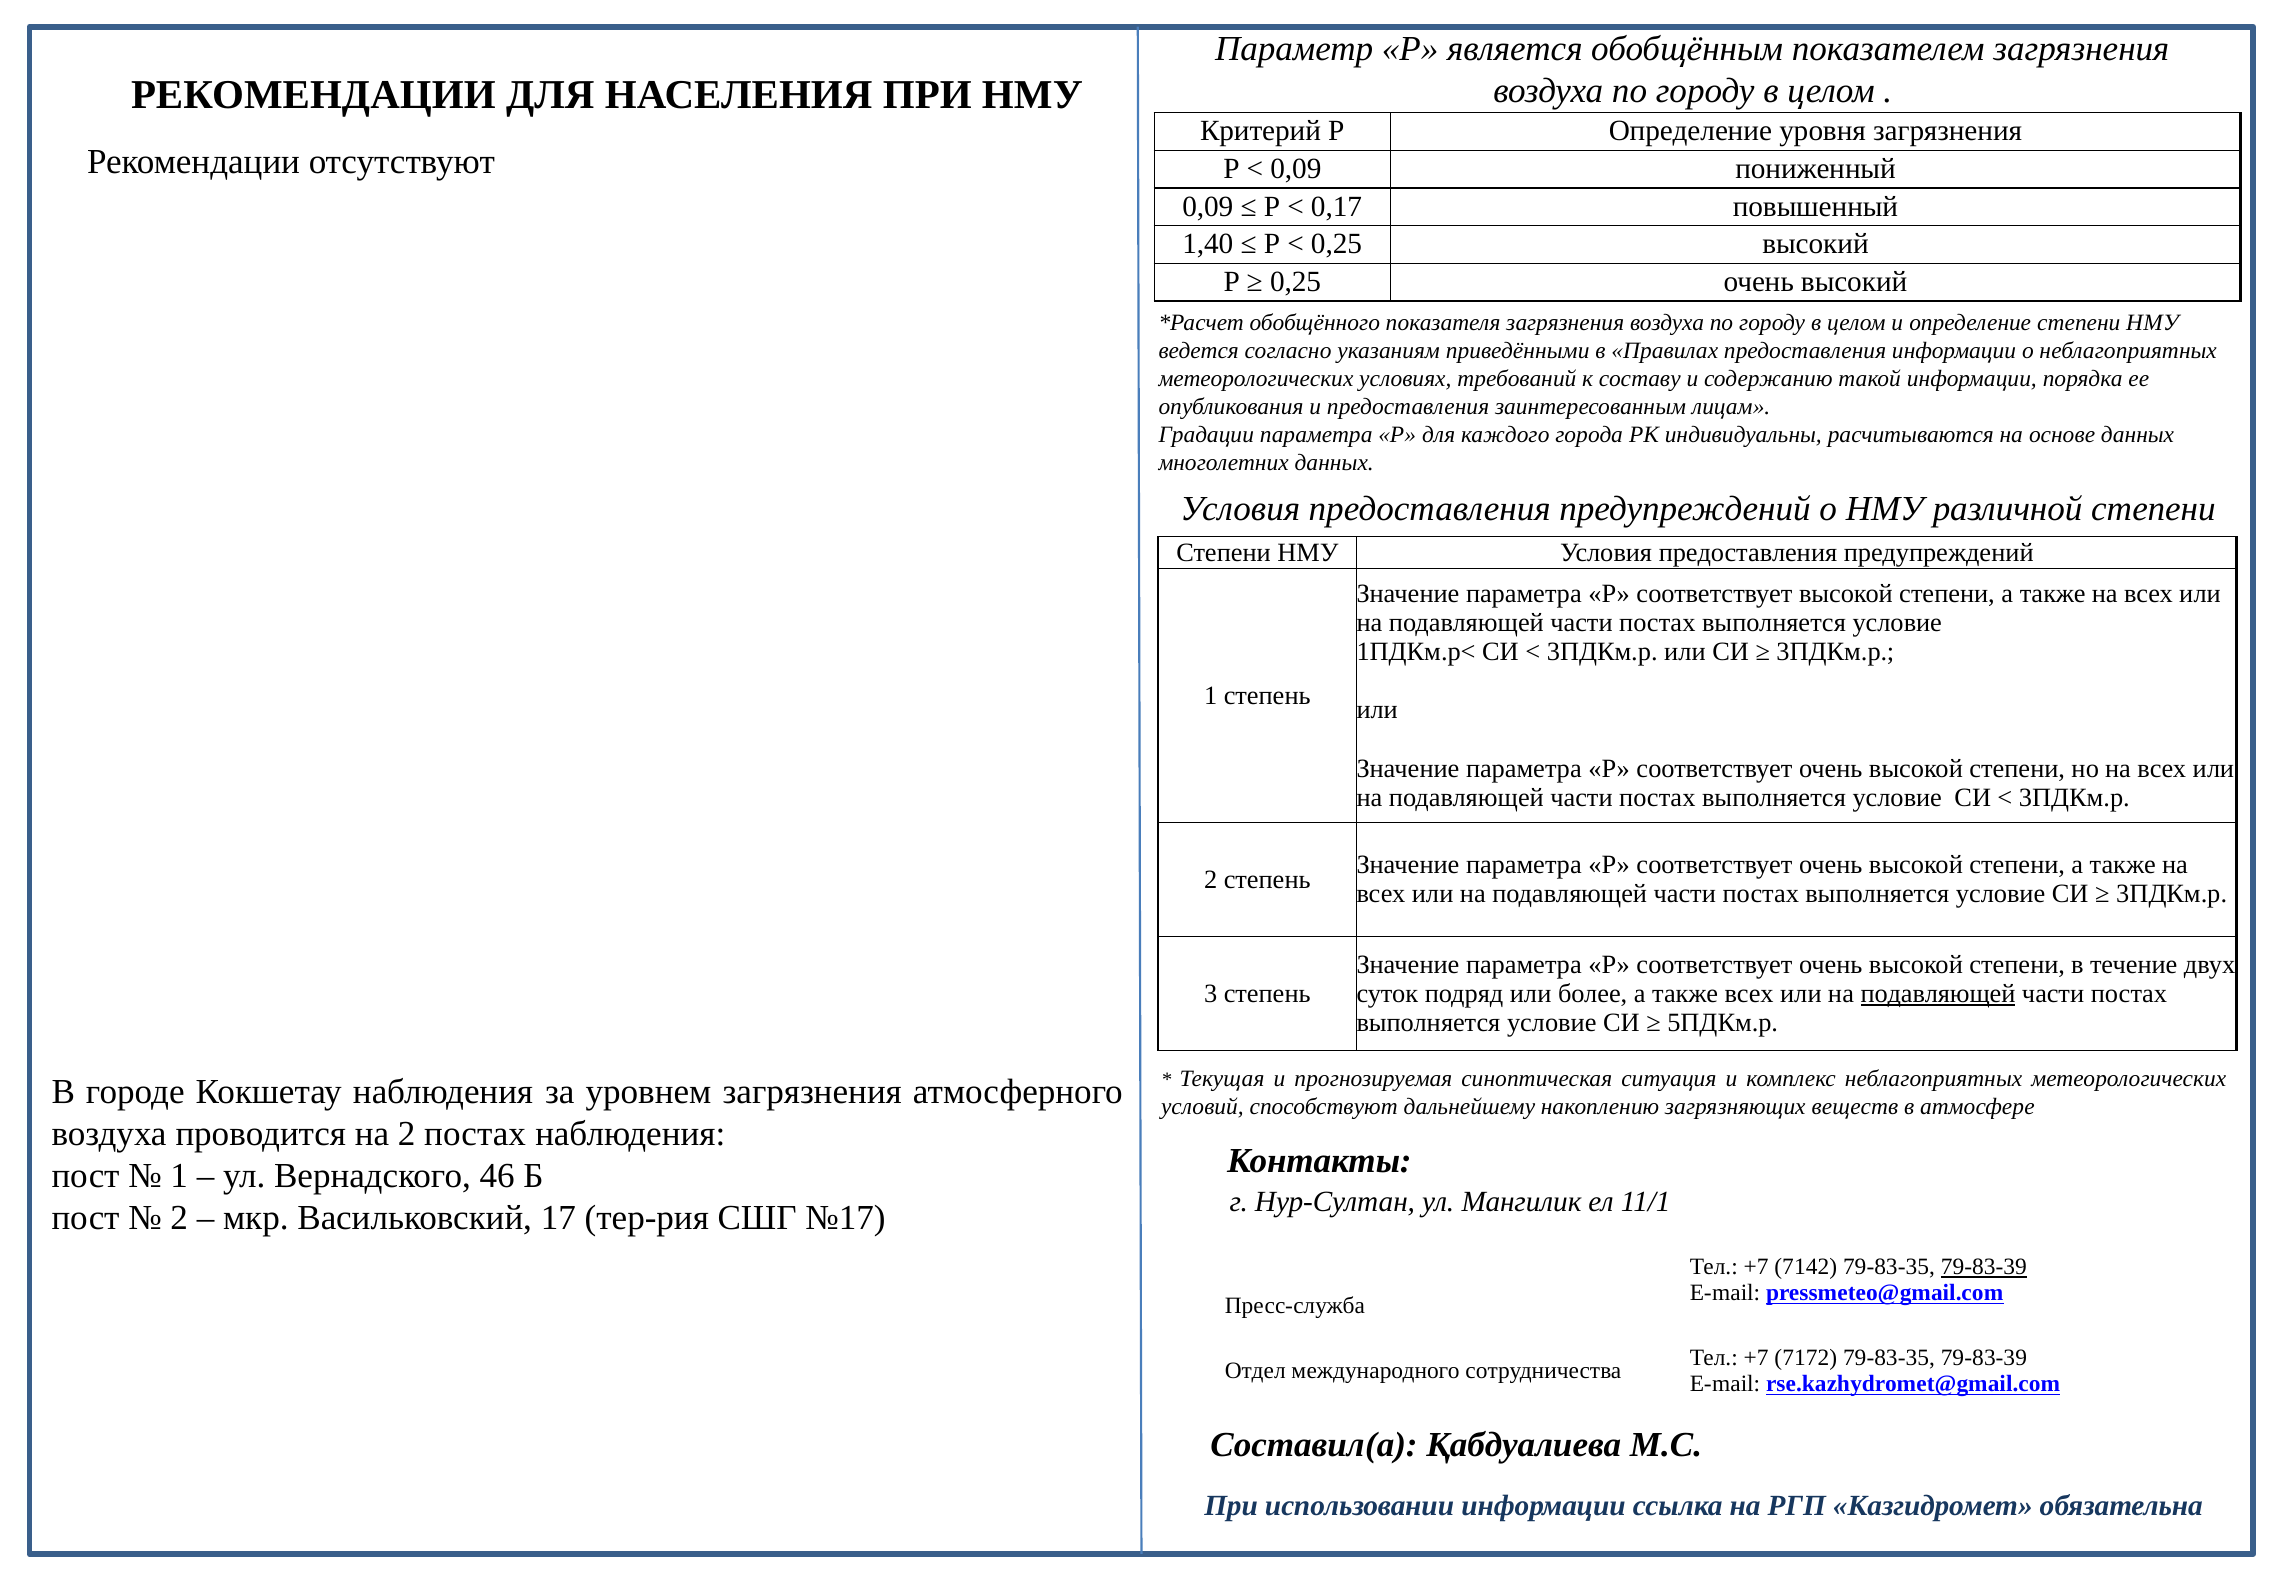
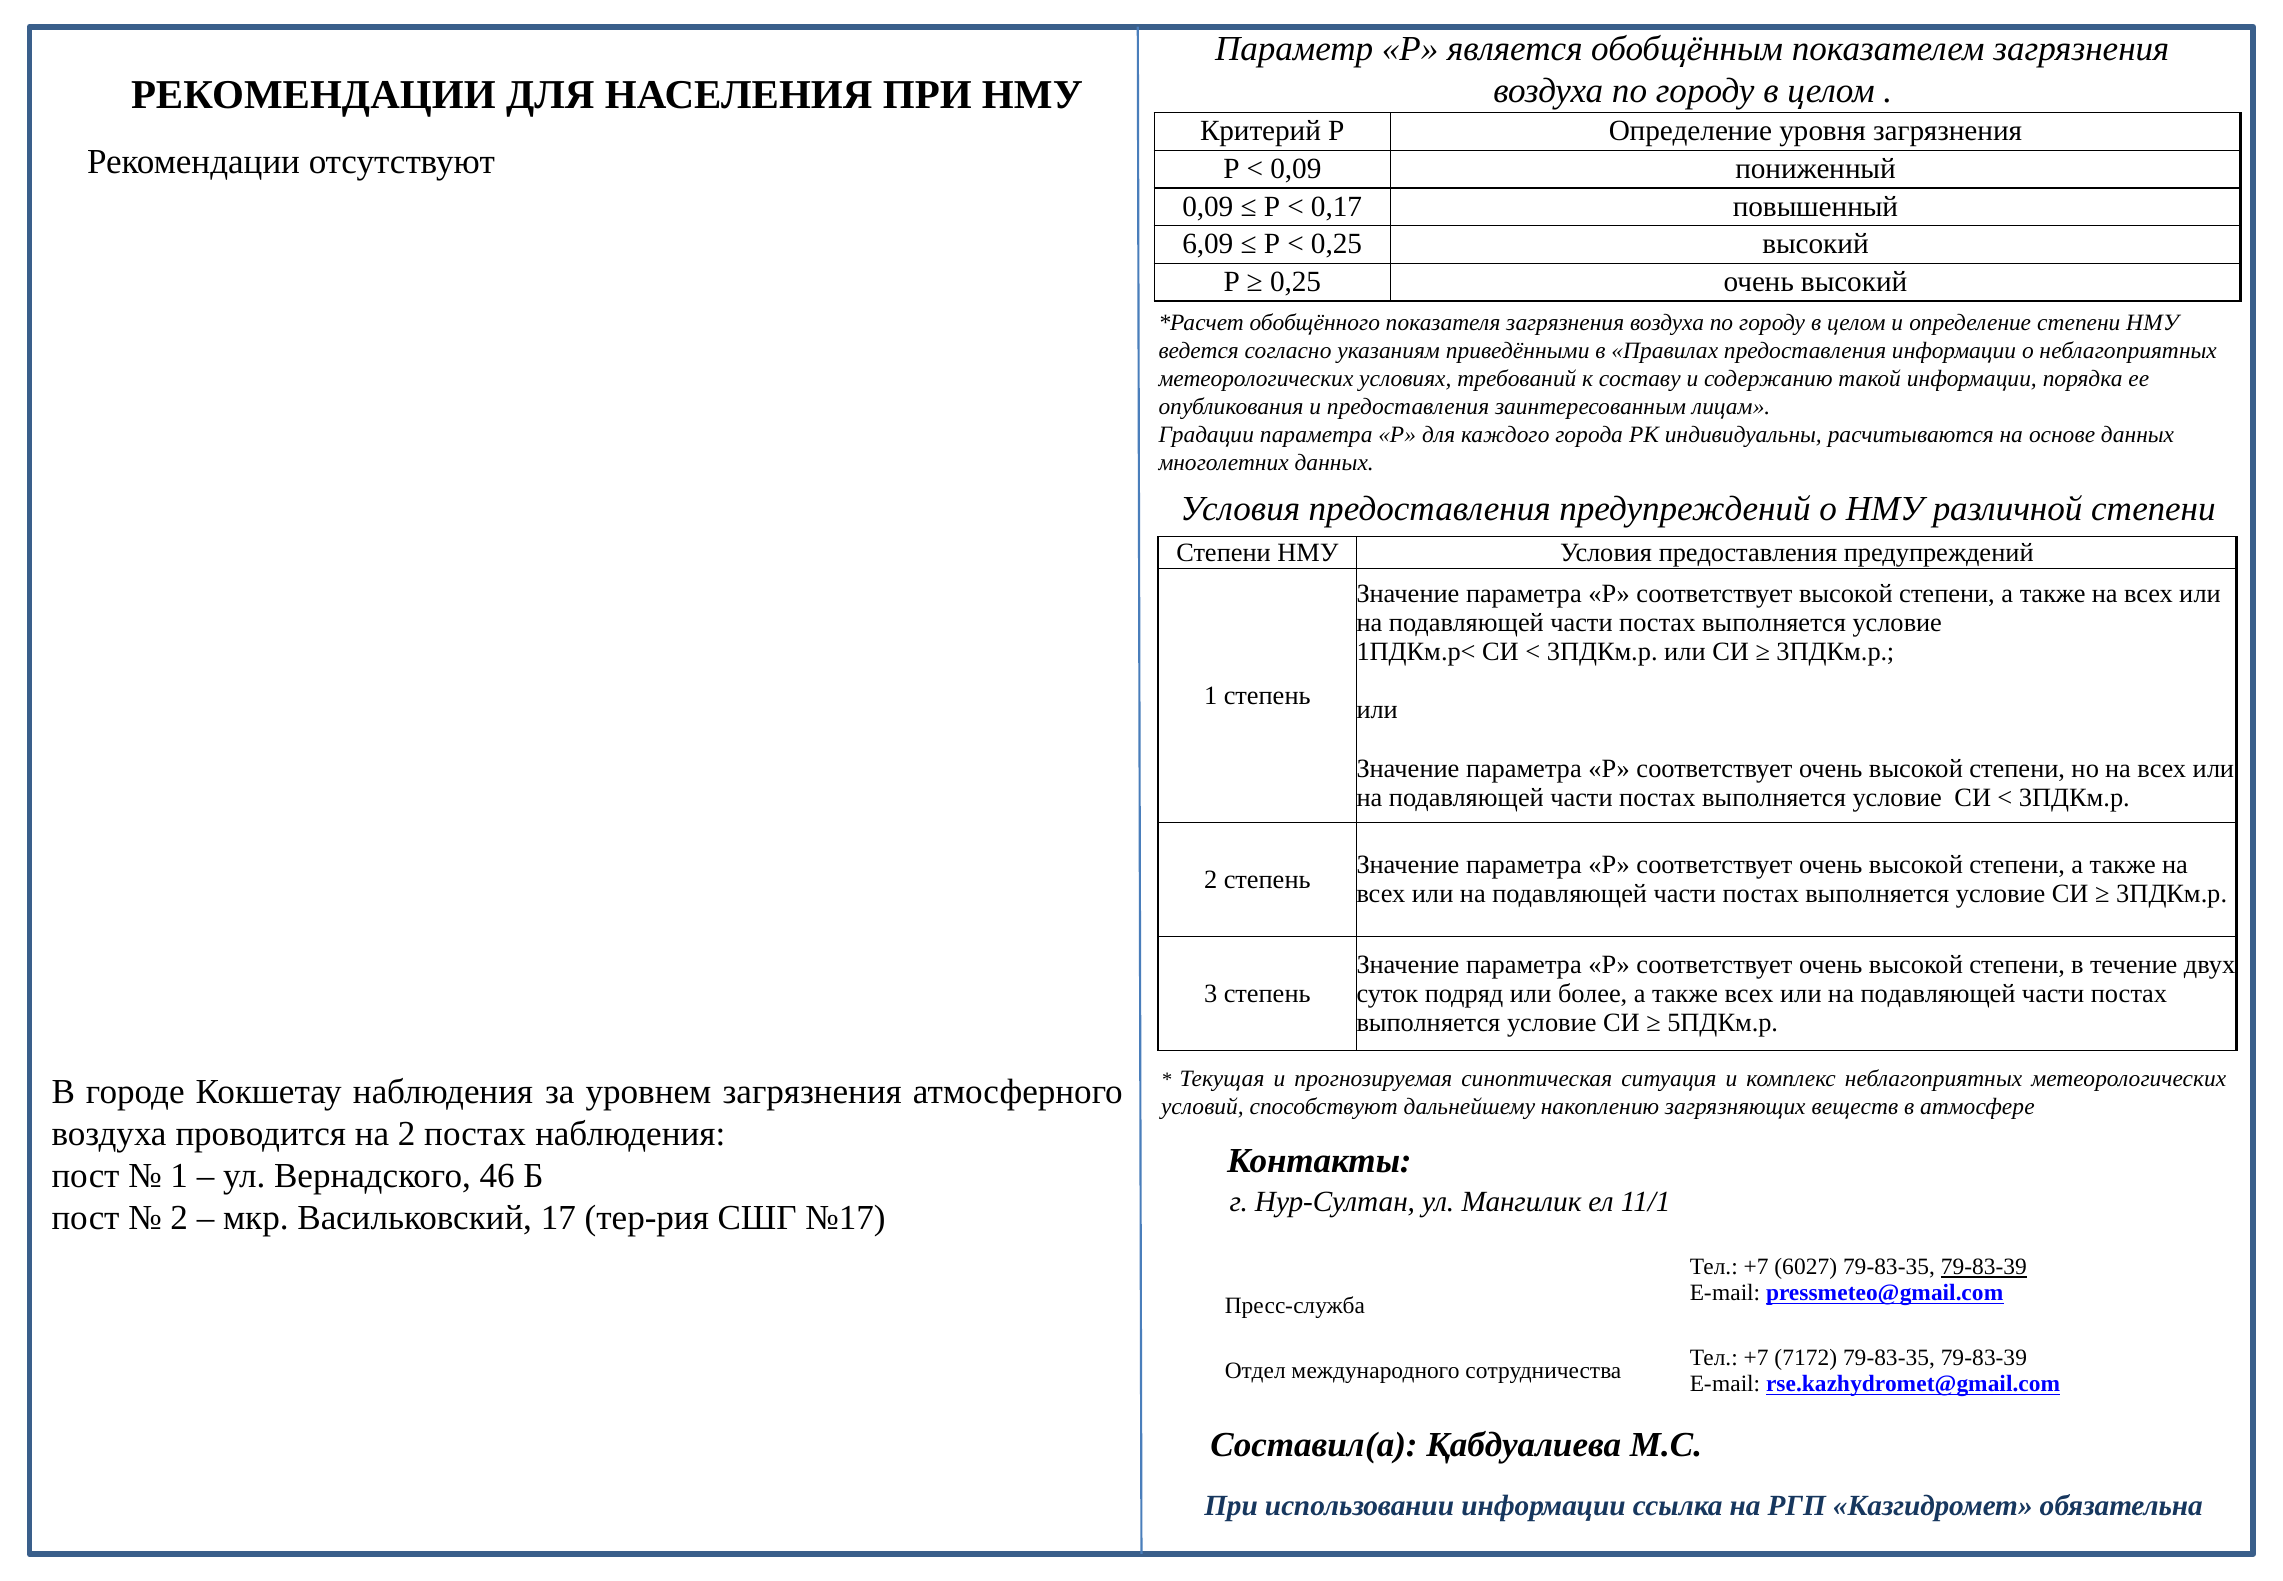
1,40: 1,40 -> 6,09
подавляющей at (1938, 993) underline: present -> none
7142: 7142 -> 6027
